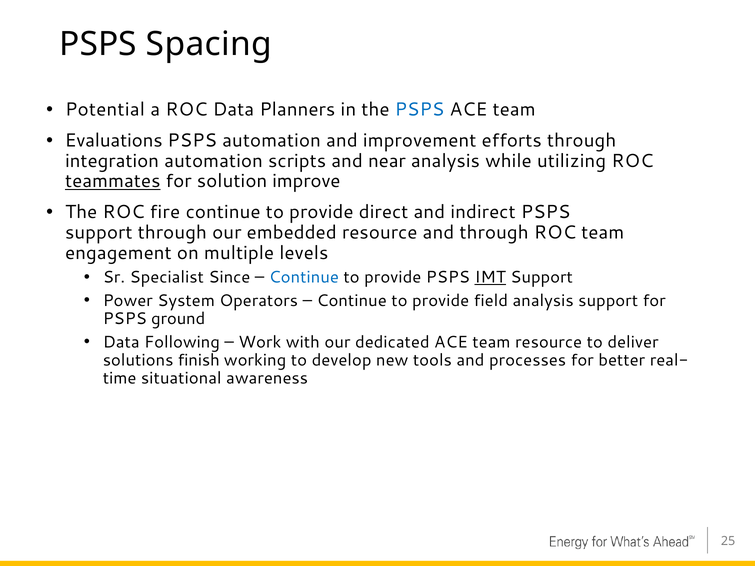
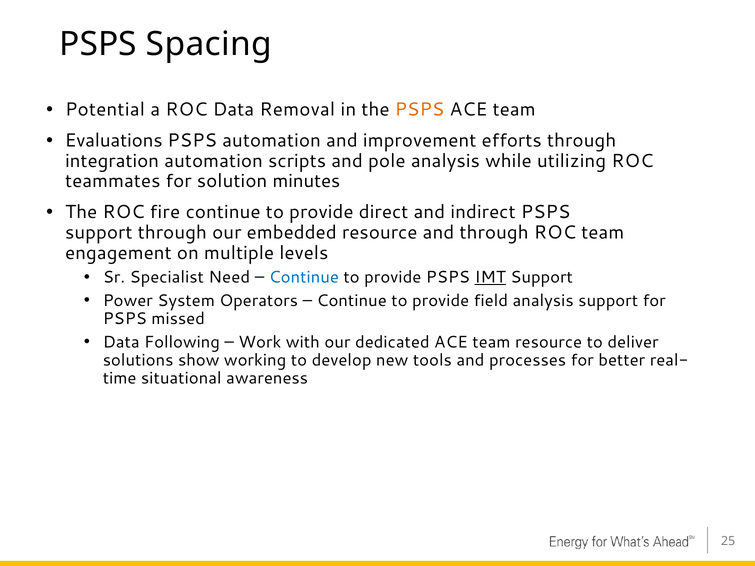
Planners: Planners -> Removal
PSPS at (420, 110) colour: blue -> orange
near: near -> pole
teammates underline: present -> none
improve: improve -> minutes
Since: Since -> Need
ground: ground -> missed
finish: finish -> show
